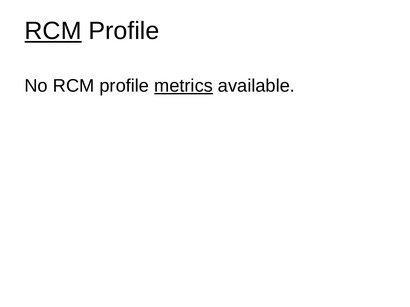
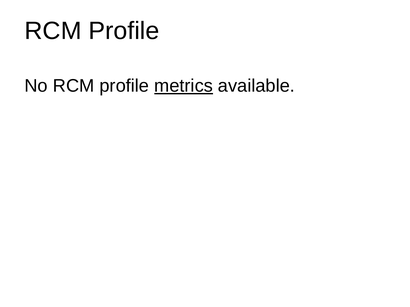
RCM at (53, 31) underline: present -> none
